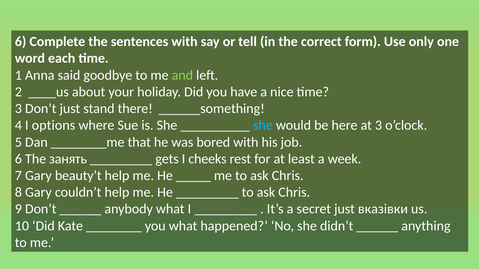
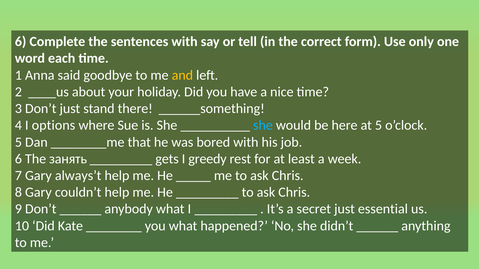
and colour: light green -> yellow
at 3: 3 -> 5
cheeks: cheeks -> greedy
beauty’t: beauty’t -> always’t
вказівки: вказівки -> essential
